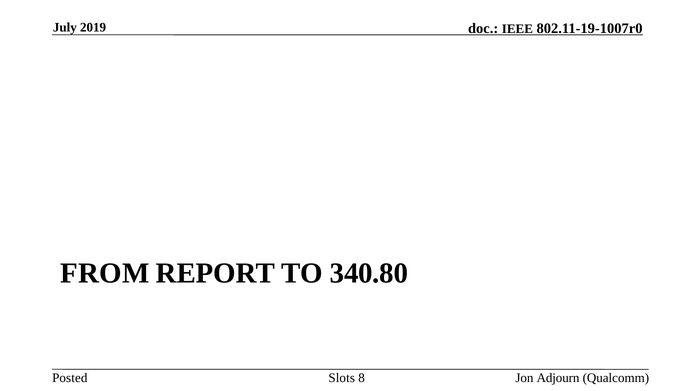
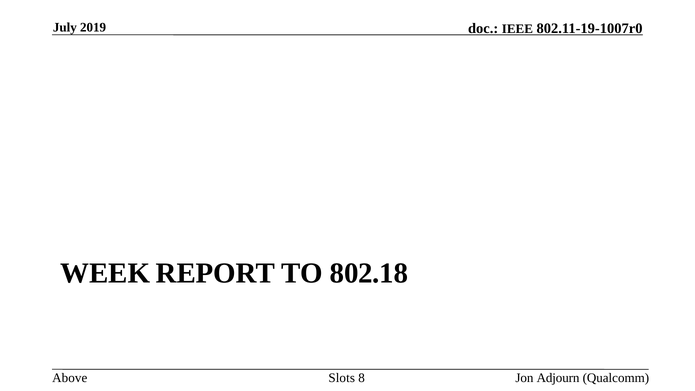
FROM: FROM -> WEEK
340.80: 340.80 -> 802.18
Posted: Posted -> Above
